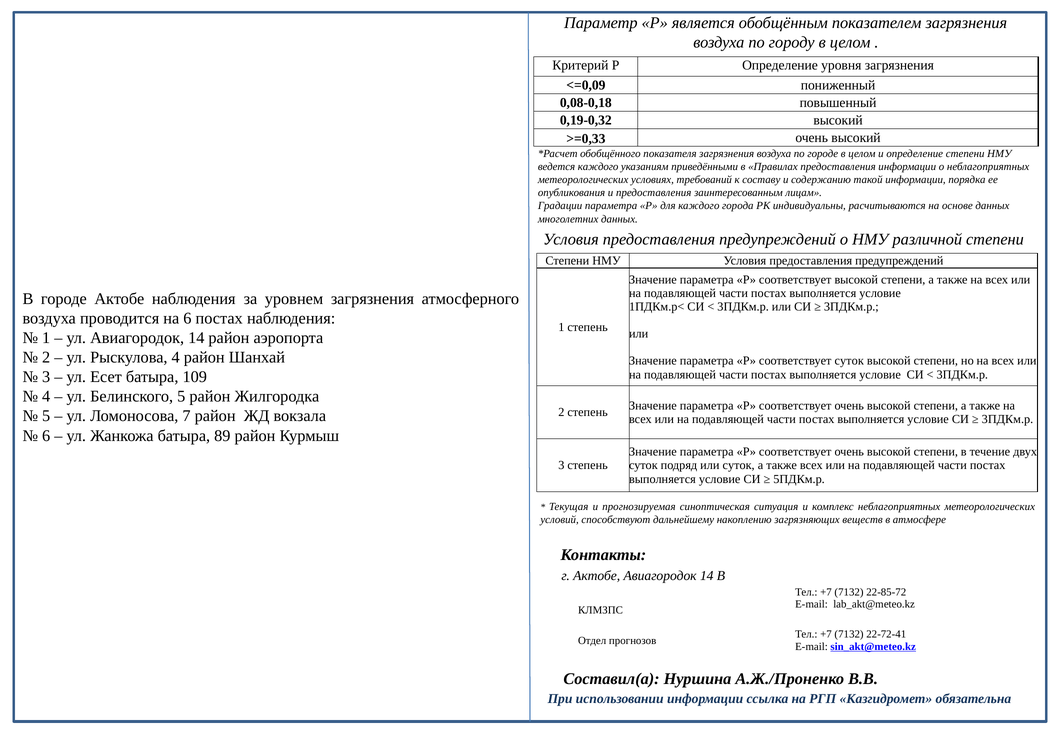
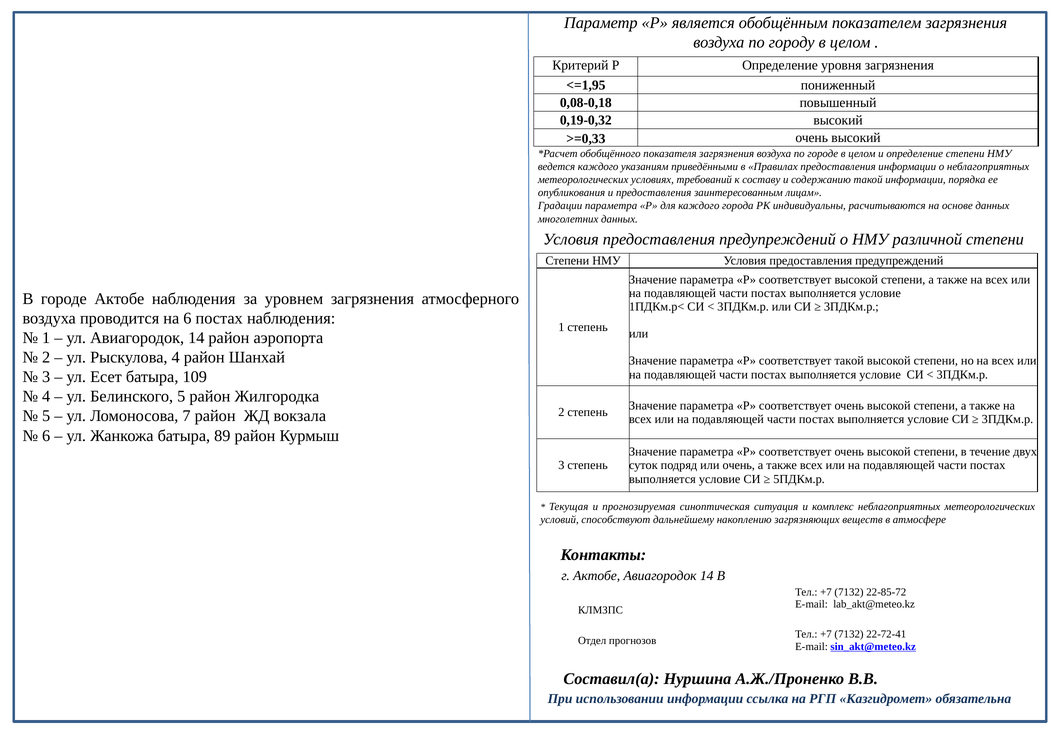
<=0,09: <=0,09 -> <=1,95
соответствует суток: суток -> такой
или суток: суток -> очень
